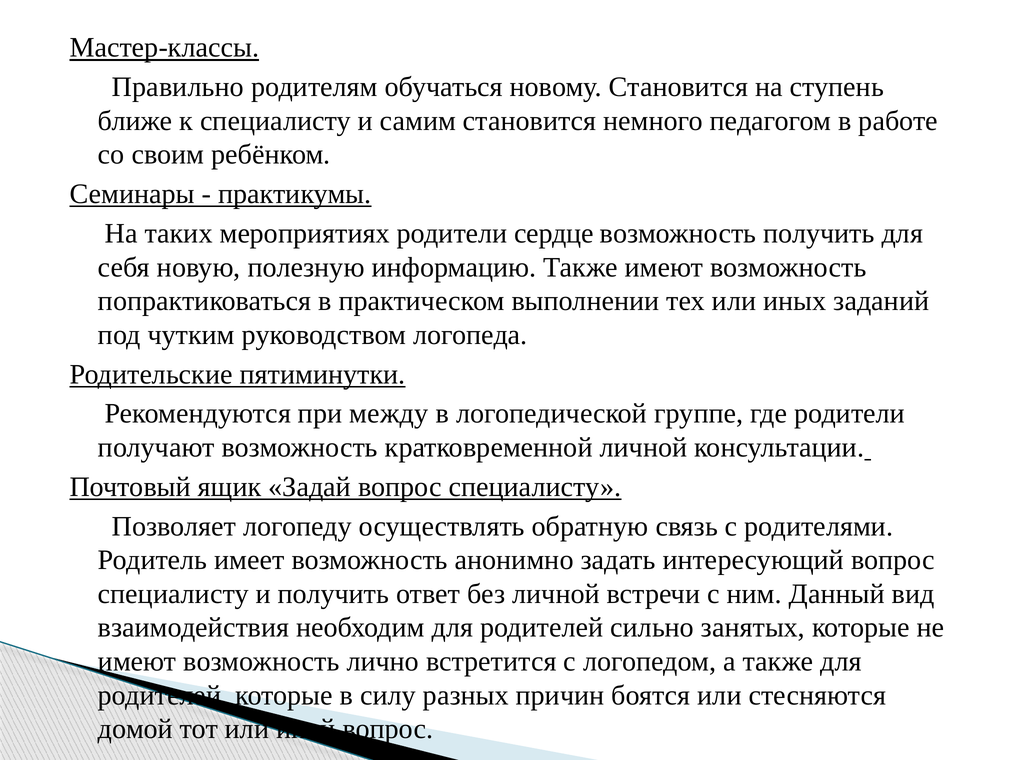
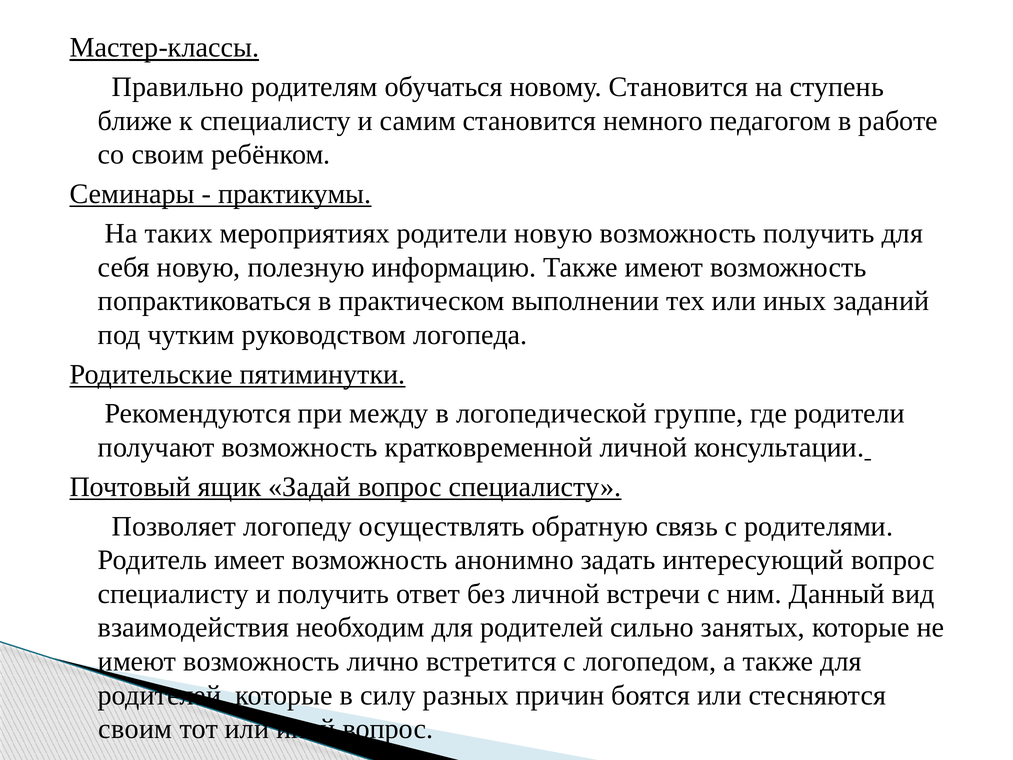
родители сердце: сердце -> новую
домой at (135, 729): домой -> своим
